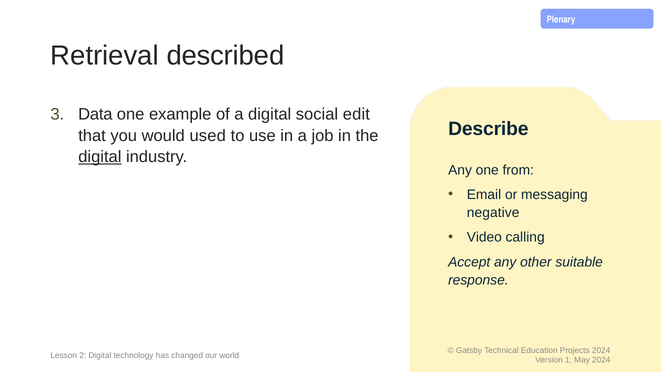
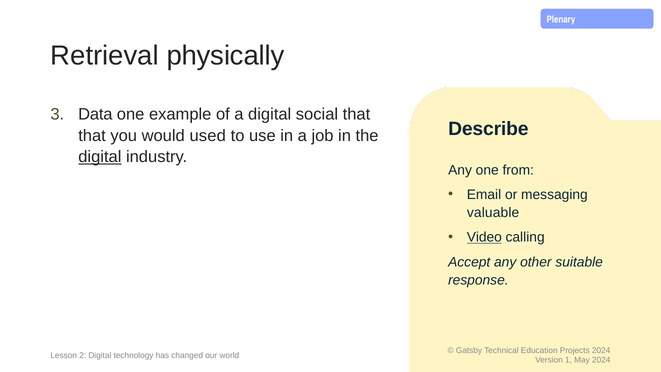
described: described -> physically
social edit: edit -> that
negative: negative -> valuable
Video underline: none -> present
